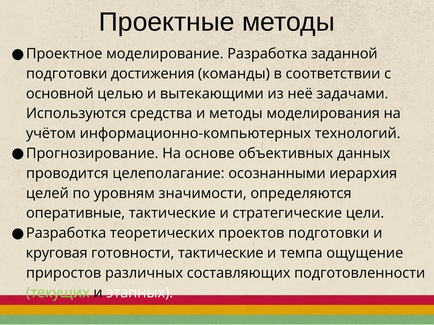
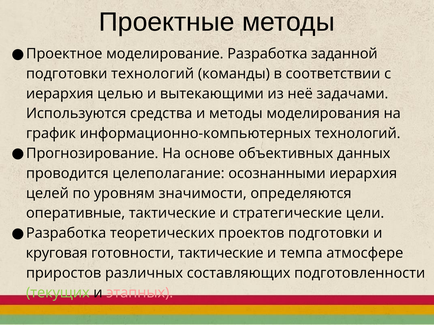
подготовки достижения: достижения -> технологий
основной at (60, 94): основной -> иерархия
учётом: учётом -> график
ощущение: ощущение -> атмосфере
этапных colour: white -> pink
